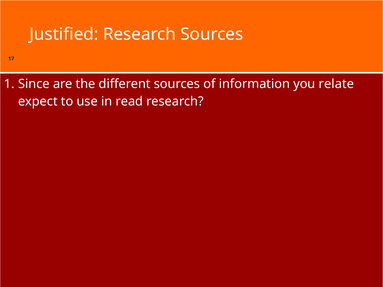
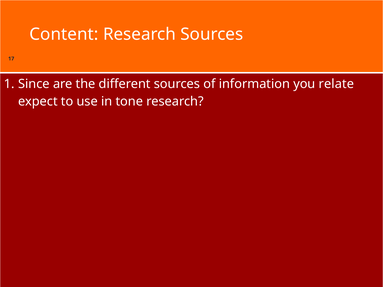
Justified: Justified -> Content
read: read -> tone
